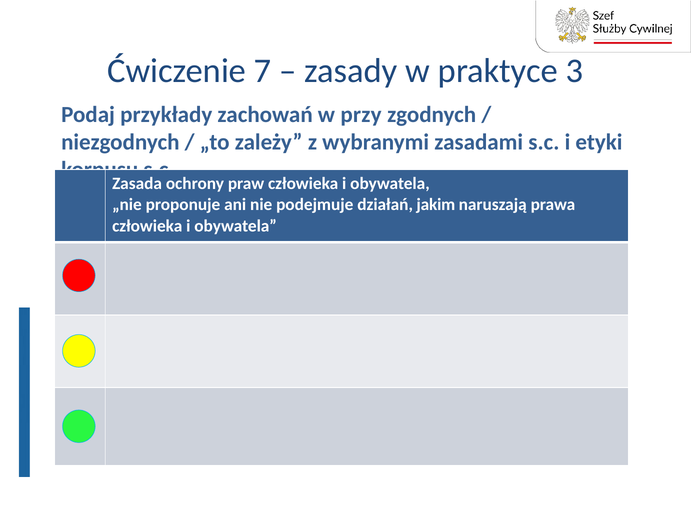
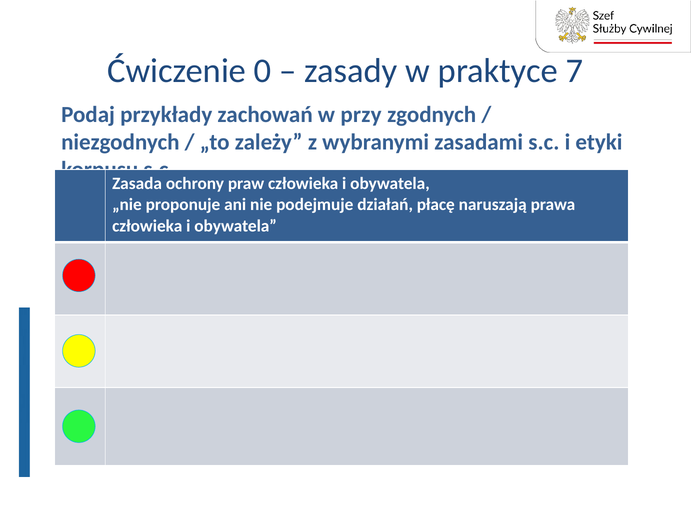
7: 7 -> 0
3: 3 -> 7
jakim: jakim -> płacę
